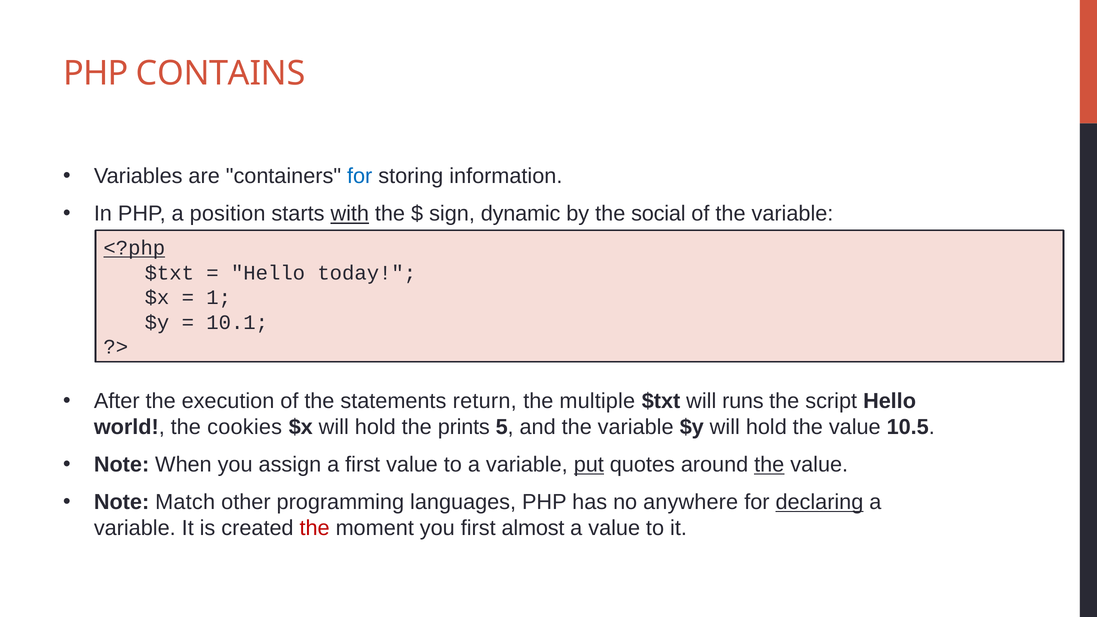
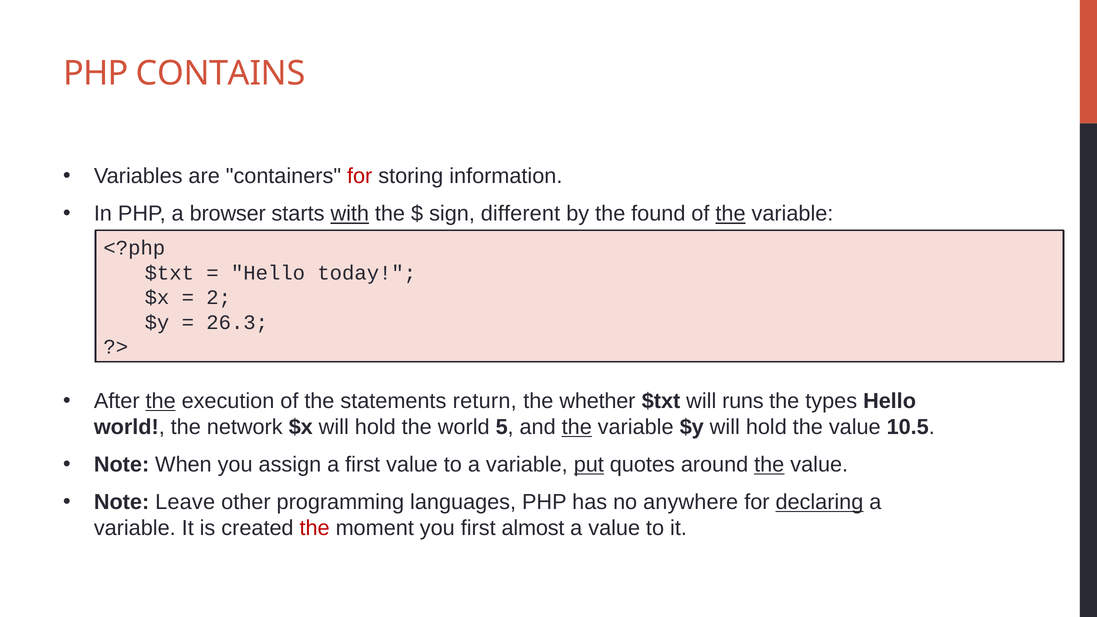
for at (360, 176) colour: blue -> red
position: position -> browser
dynamic: dynamic -> different
social: social -> found
the at (731, 214) underline: none -> present
<?php underline: present -> none
1: 1 -> 2
10.1: 10.1 -> 26.3
the at (161, 401) underline: none -> present
multiple: multiple -> whether
script: script -> types
cookies: cookies -> network
the prints: prints -> world
the at (577, 427) underline: none -> present
Match: Match -> Leave
